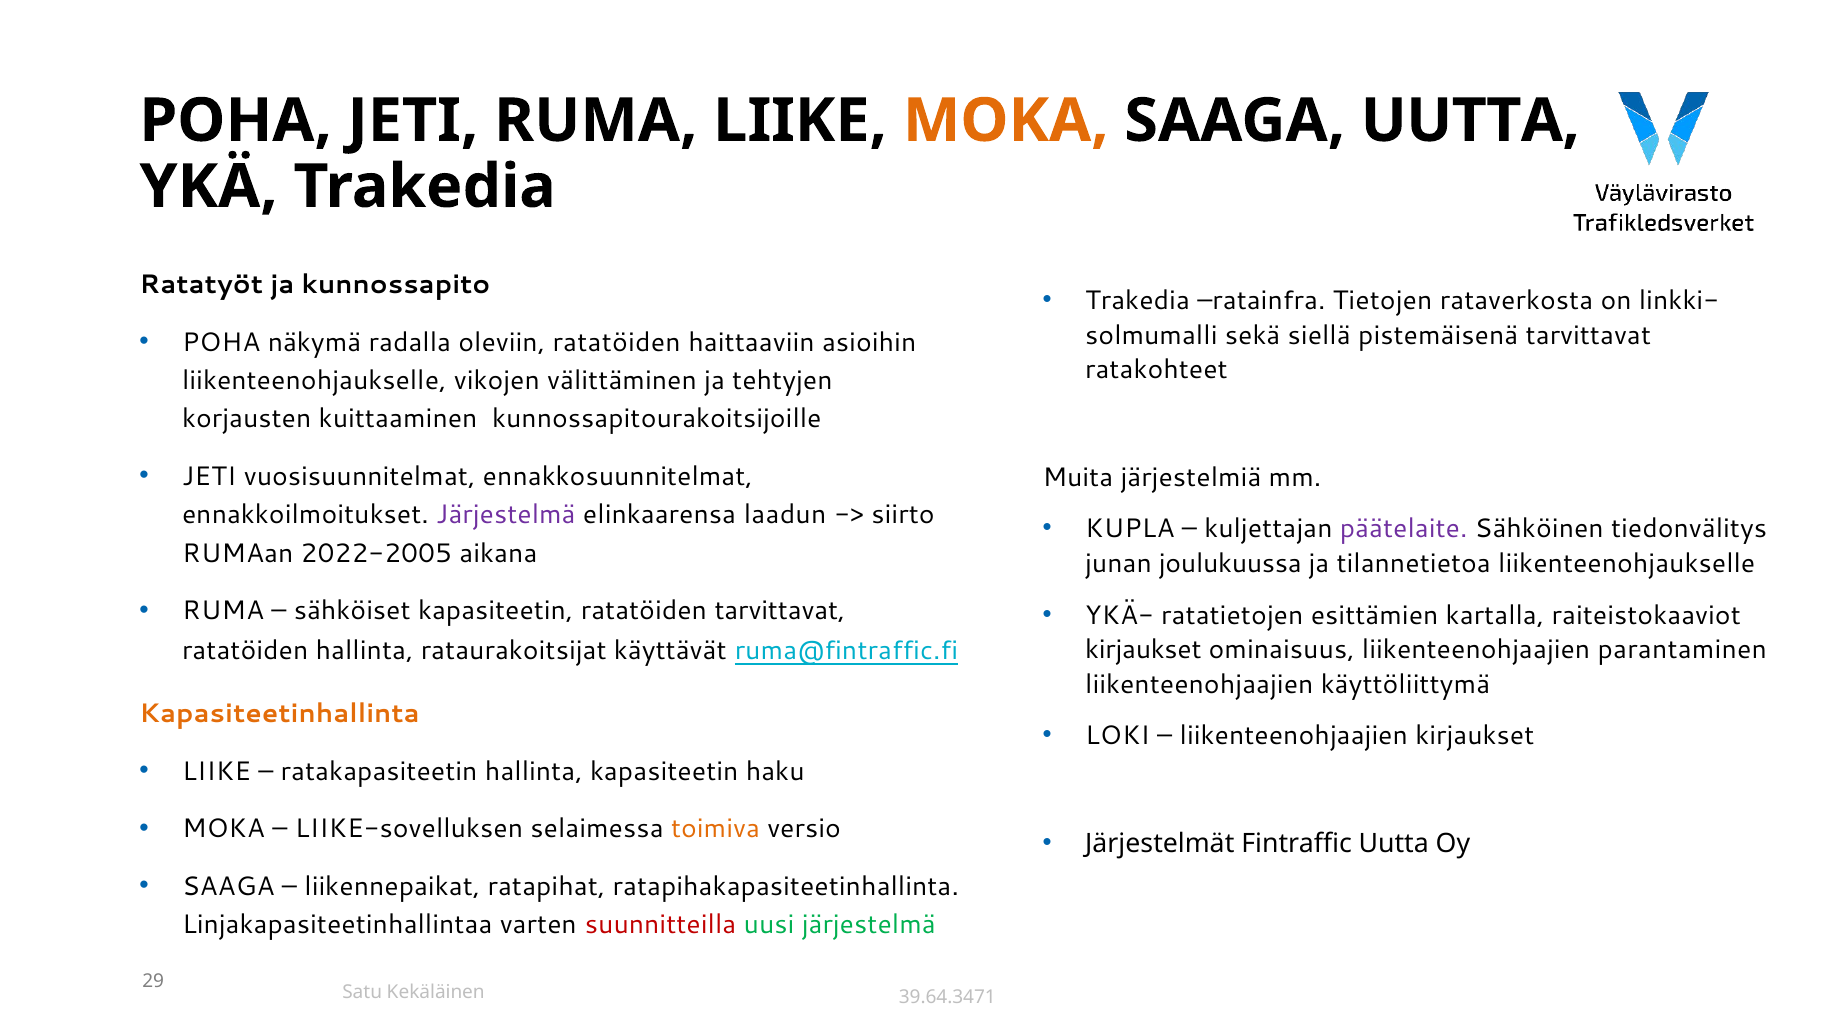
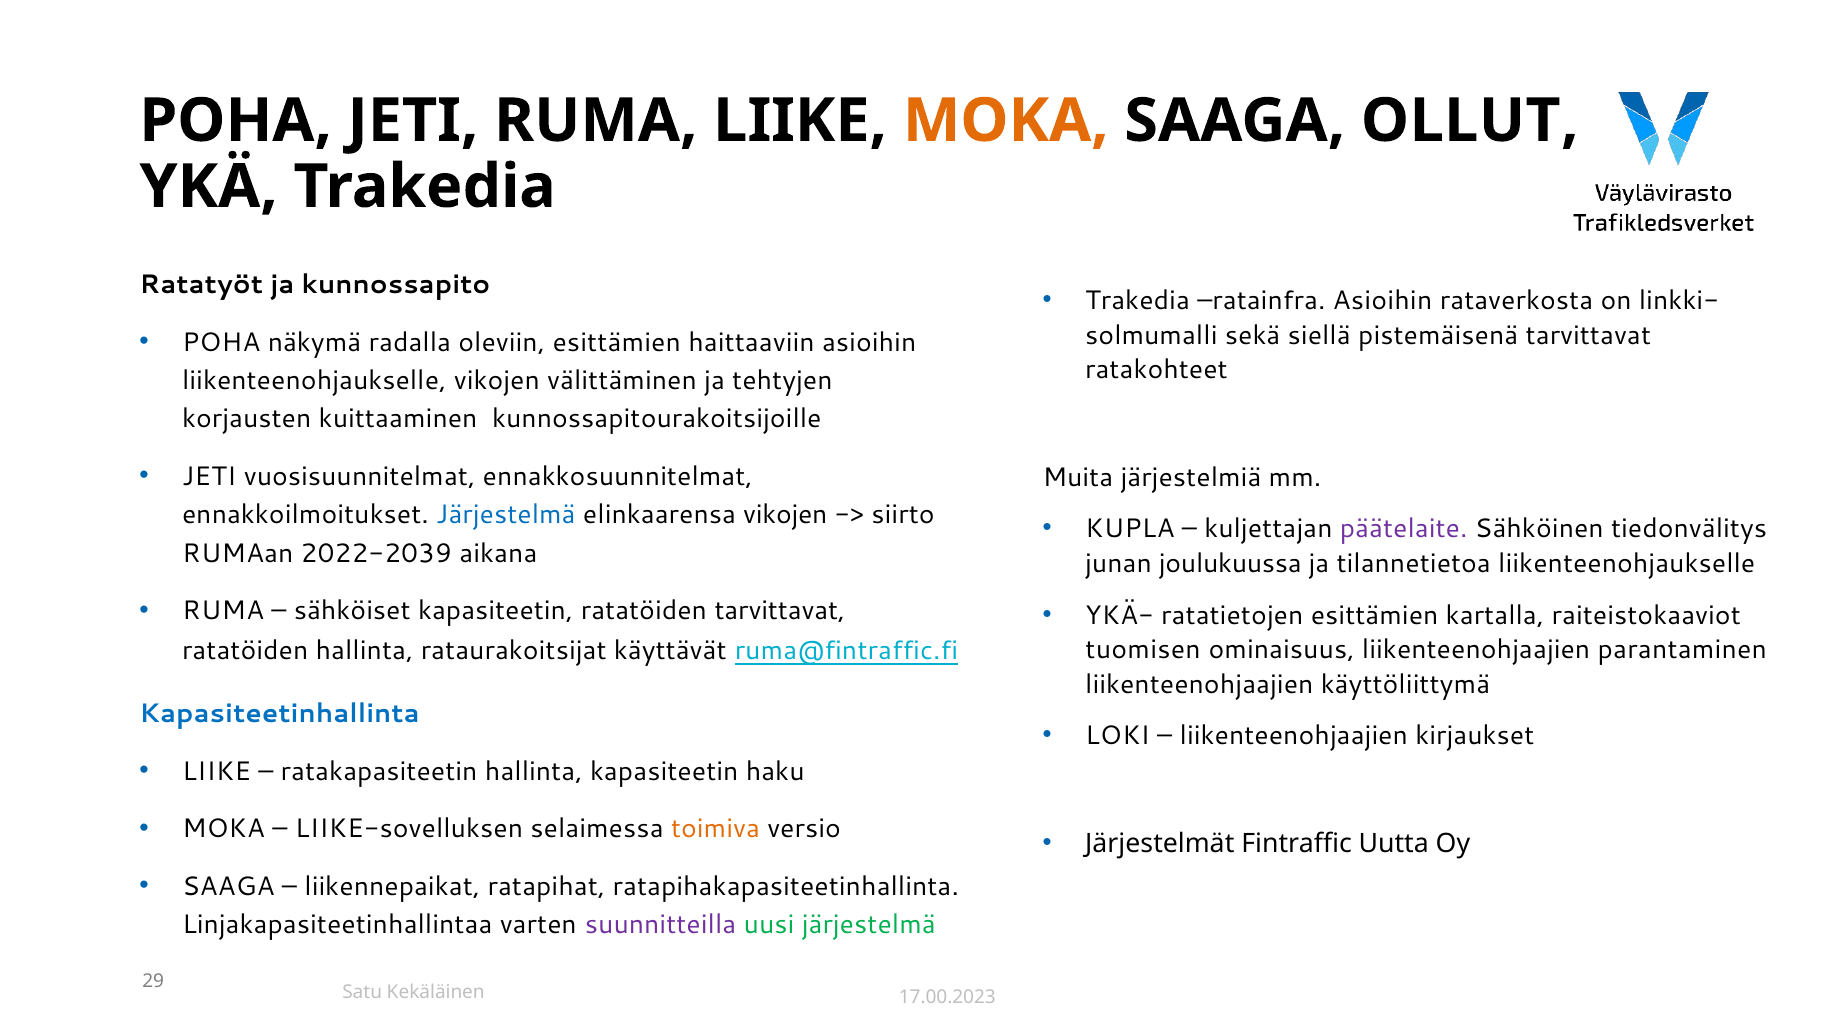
SAAGA UUTTA: UUTTA -> OLLUT
ratainfra Tietojen: Tietojen -> Asioihin
oleviin ratatöiden: ratatöiden -> esittämien
Järjestelmä at (506, 515) colour: purple -> blue
elinkaarensa laadun: laadun -> vikojen
2022-2005: 2022-2005 -> 2022-2039
kirjaukset at (1143, 650): kirjaukset -> tuomisen
Kapasiteetinhallinta colour: orange -> blue
suunnitteilla colour: red -> purple
39.64.3471: 39.64.3471 -> 17.00.2023
